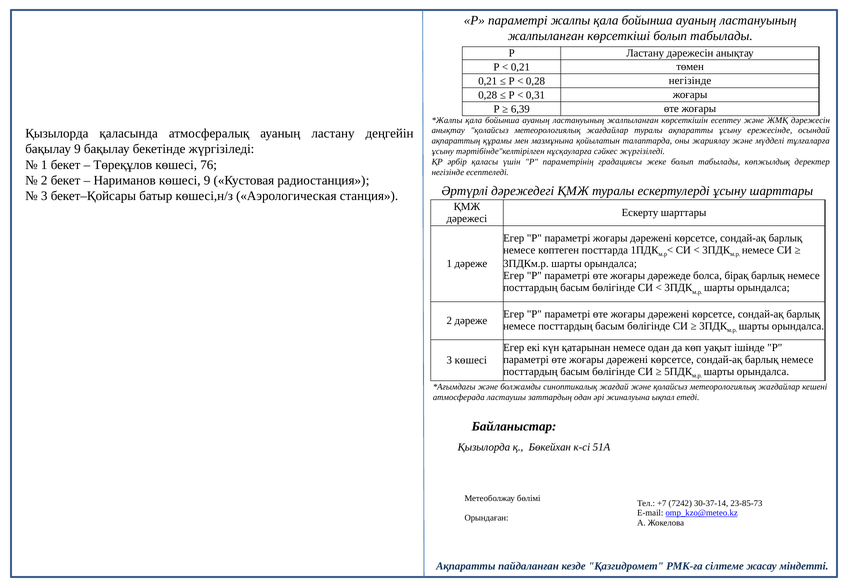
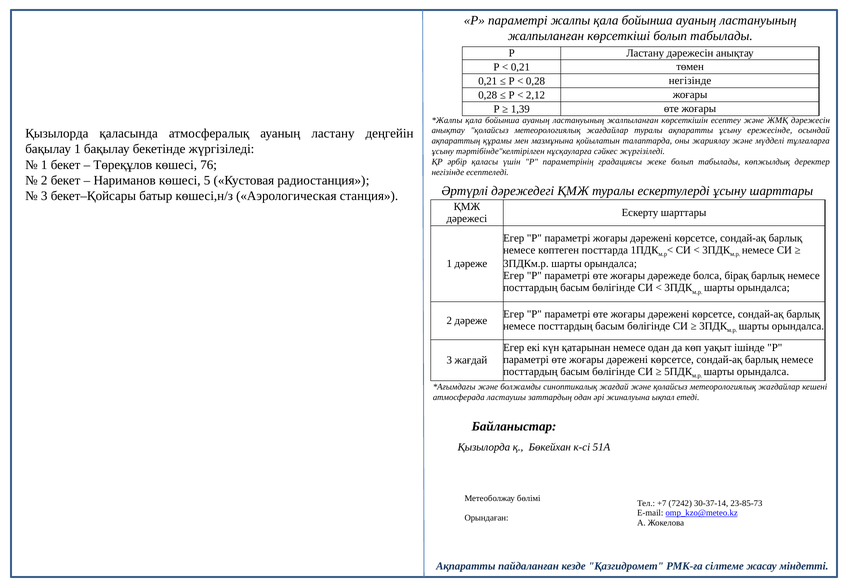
0,31: 0,31 -> 2,12
6,39: 6,39 -> 1,39
бақылау 9: 9 -> 1
көшесі 9: 9 -> 5
3 көшесі: көшесі -> жағдай
